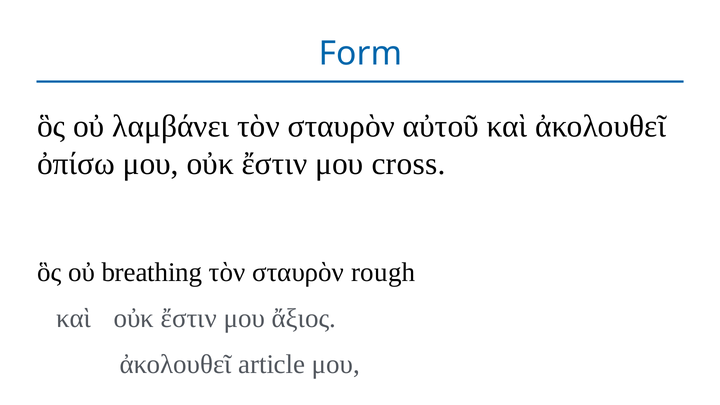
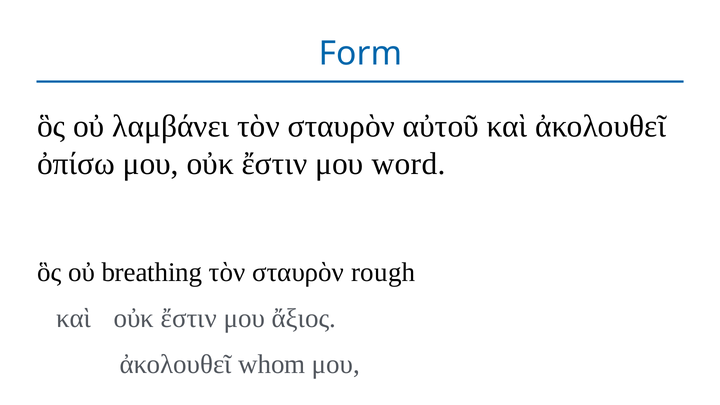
cross: cross -> word
article: article -> whom
